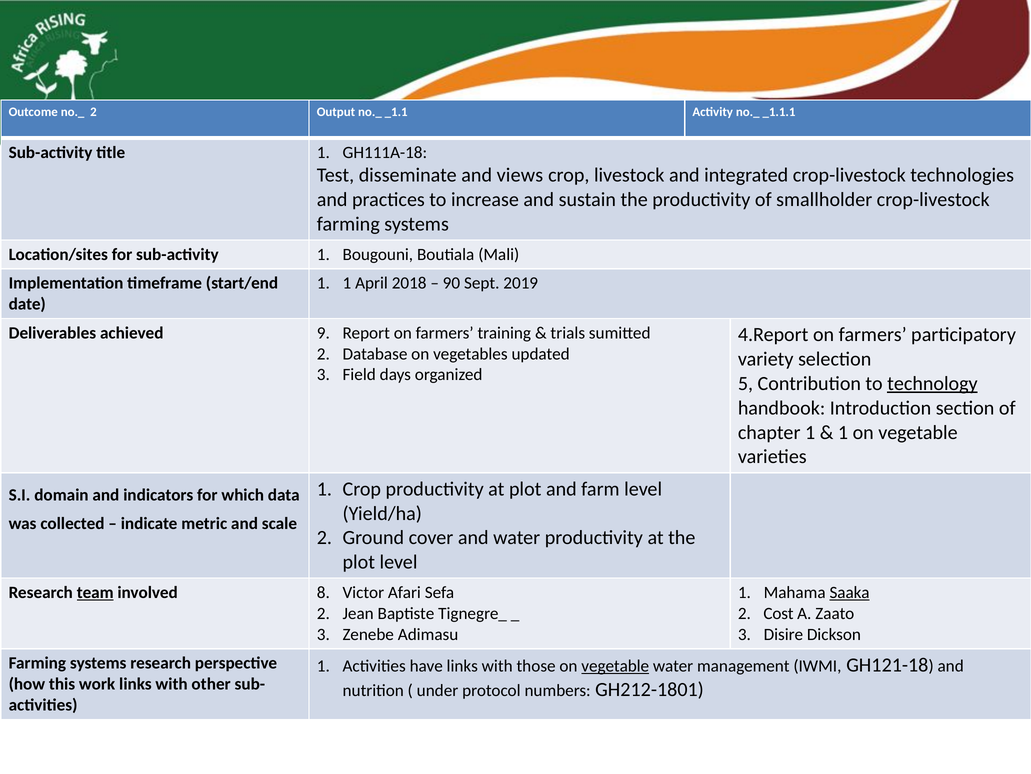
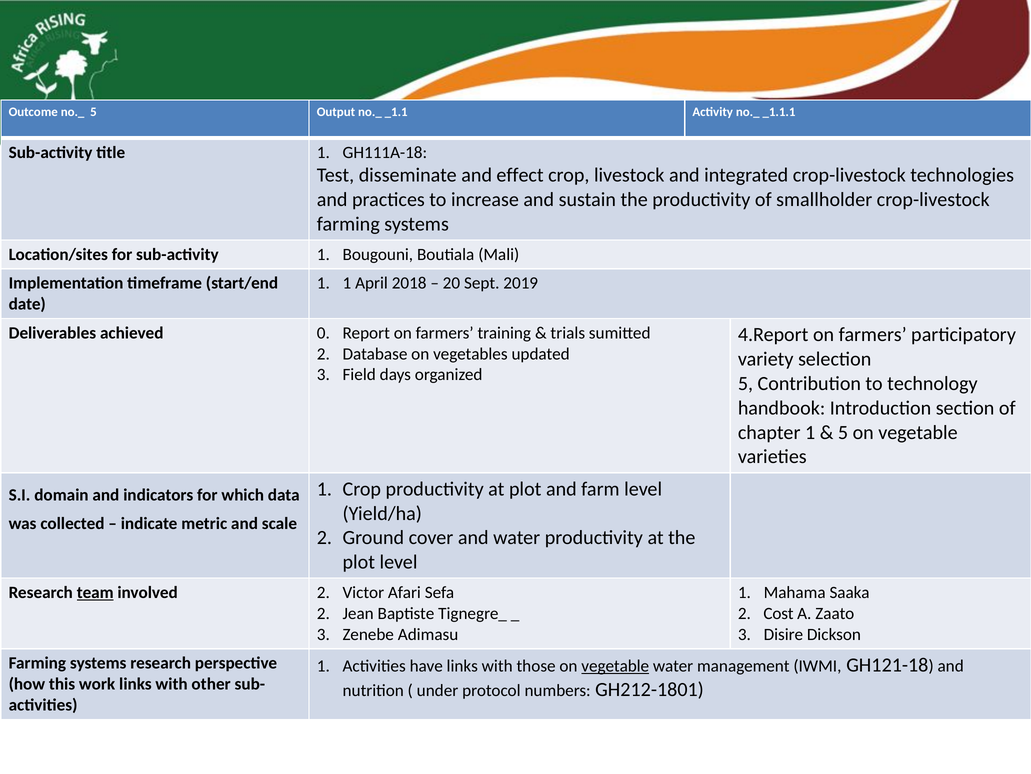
2 at (93, 112): 2 -> 5
views: views -> effect
90: 90 -> 20
9: 9 -> 0
technology underline: present -> none
1 at (843, 432): 1 -> 5
involved 8: 8 -> 2
Saaka underline: present -> none
